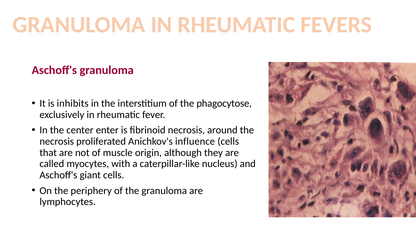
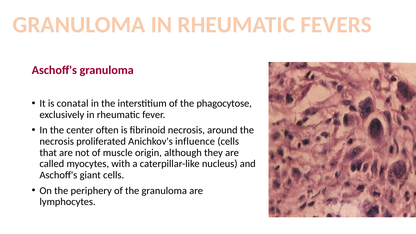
inhibits: inhibits -> conatal
enter: enter -> often
